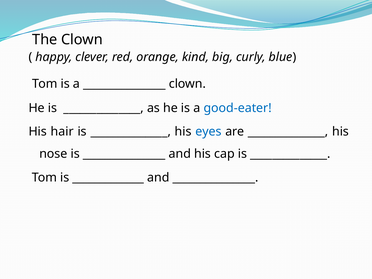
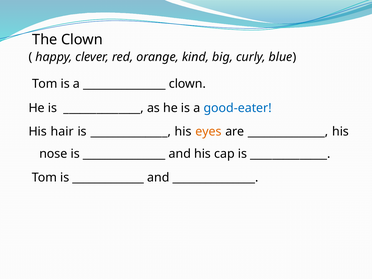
eyes colour: blue -> orange
